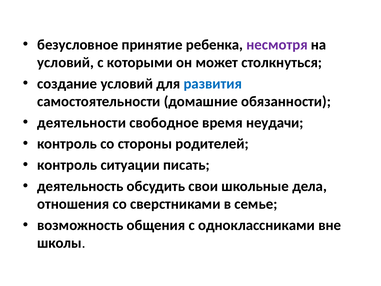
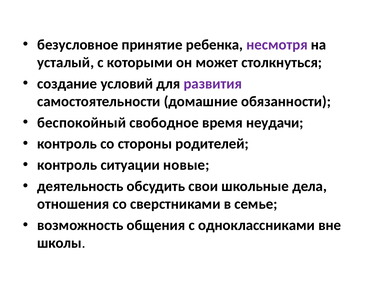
условий at (66, 62): условий -> усталый
развития colour: blue -> purple
деятельности: деятельности -> беспокойный
писать: писать -> новые
